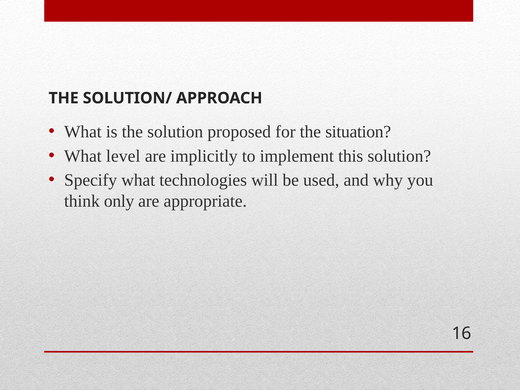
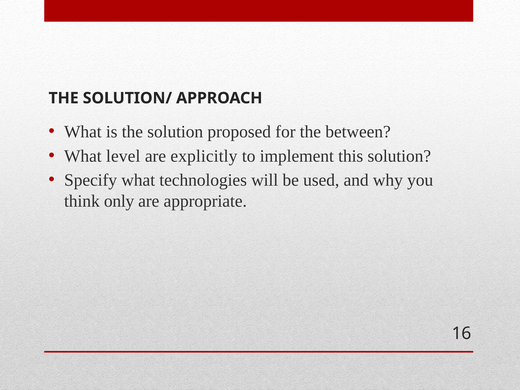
situation: situation -> between
implicitly: implicitly -> explicitly
